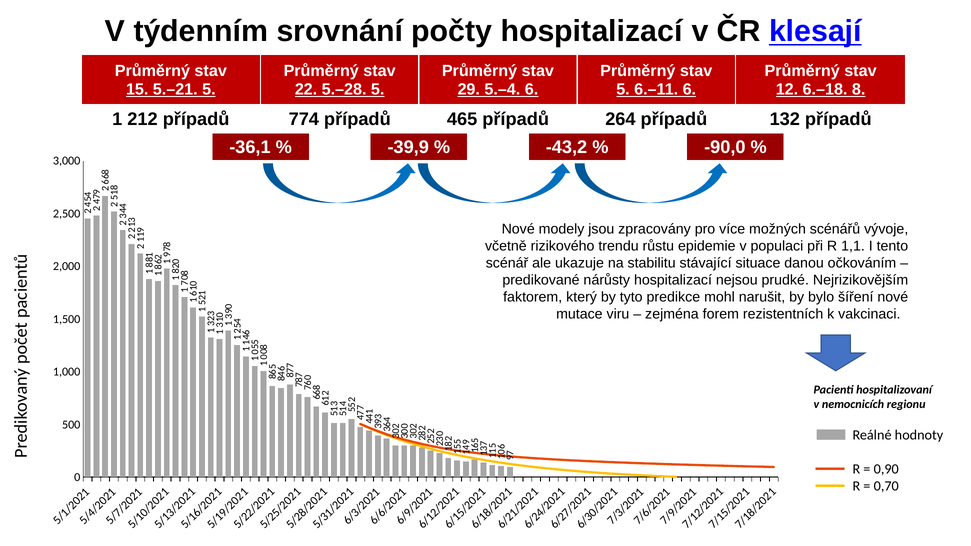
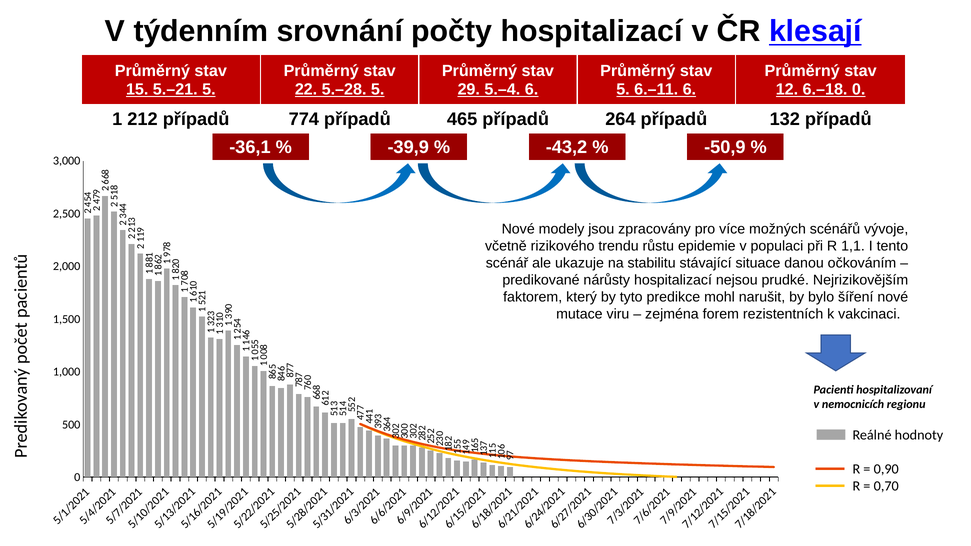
6.–18 8: 8 -> 0
-90,0: -90,0 -> -50,9
